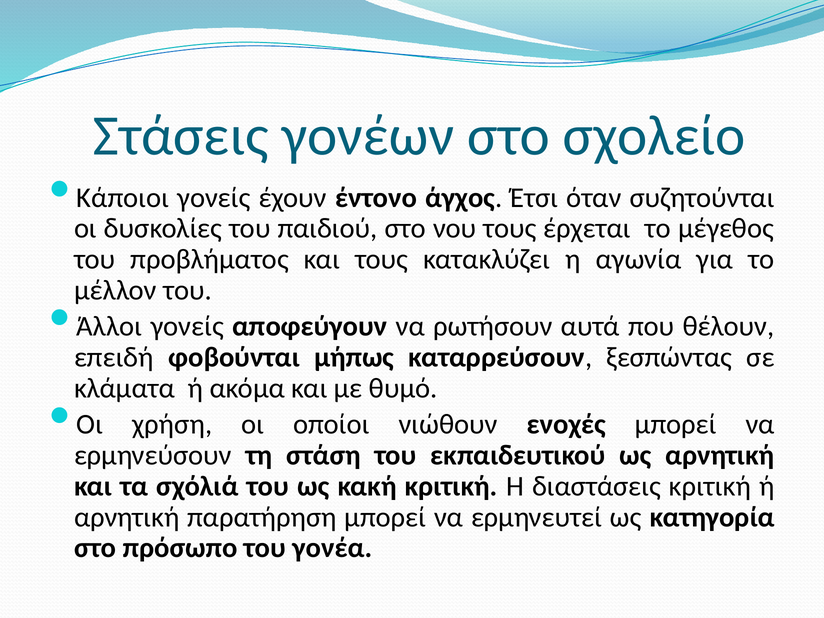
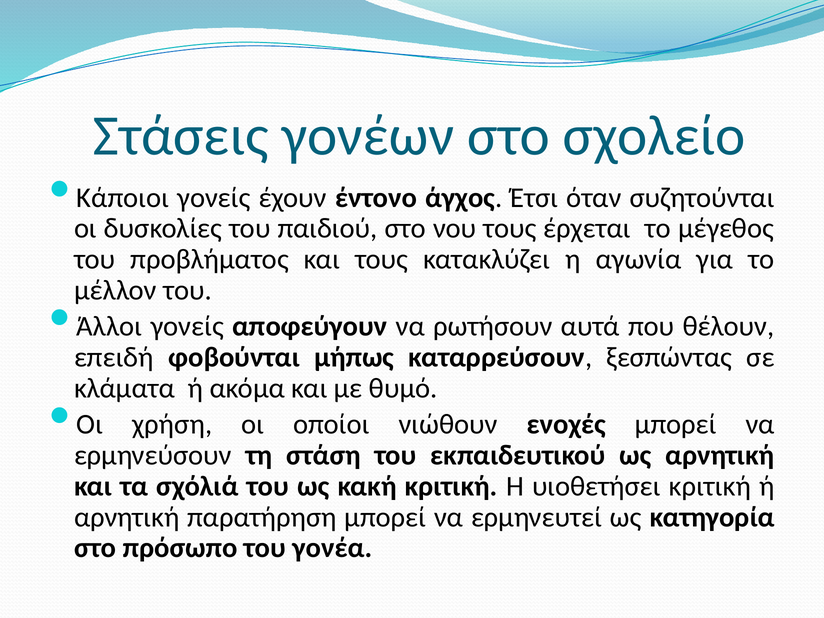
διαστάσεις: διαστάσεις -> υιοθετήσει
